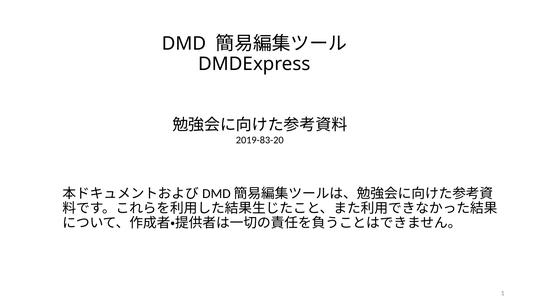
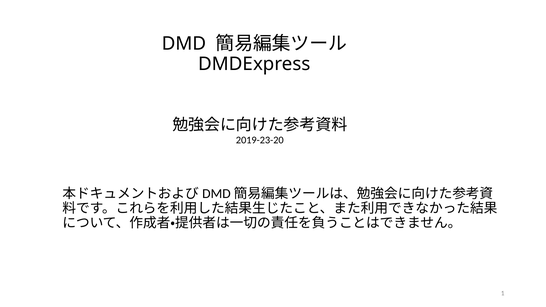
2019-83-20: 2019-83-20 -> 2019-23-20
